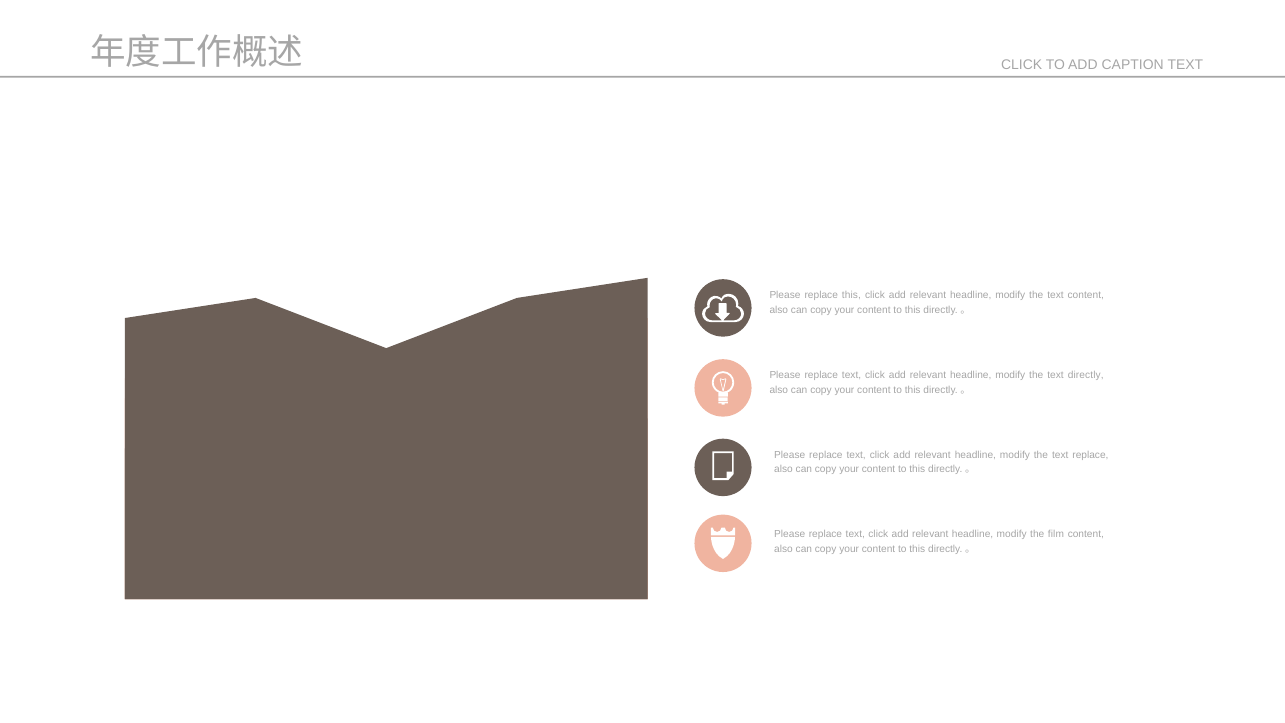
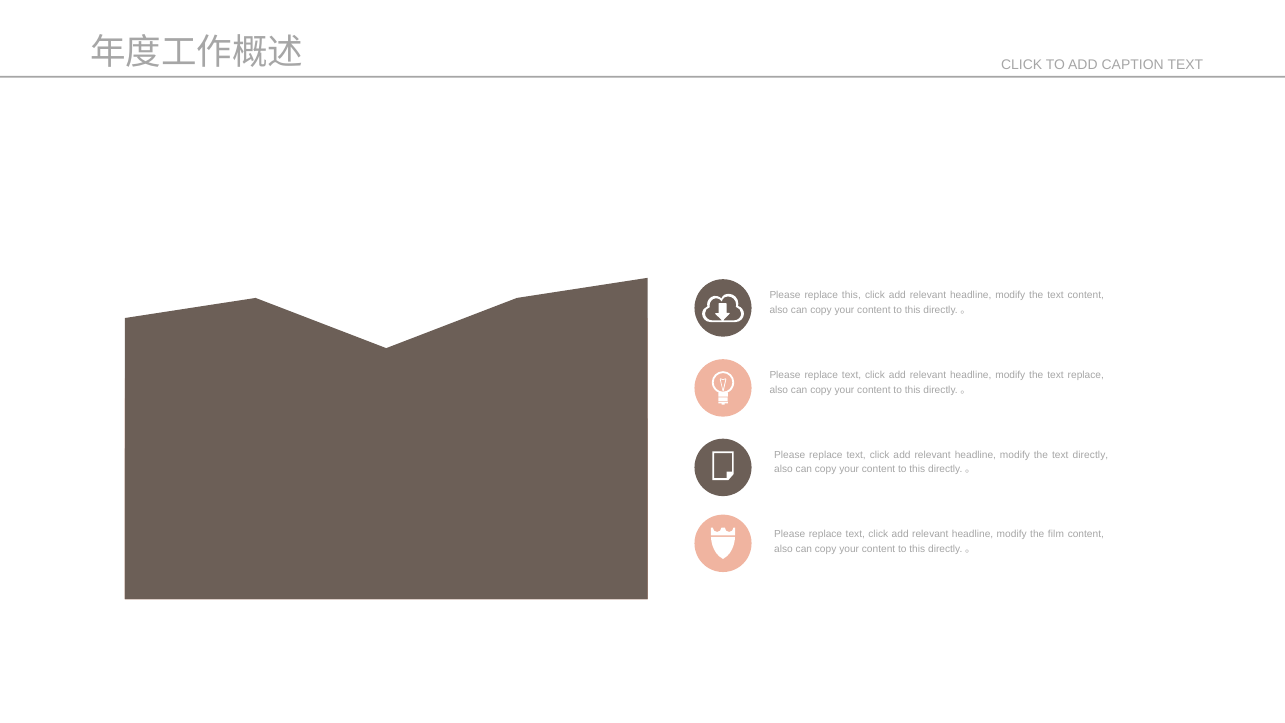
text directly: directly -> replace
text replace: replace -> directly
